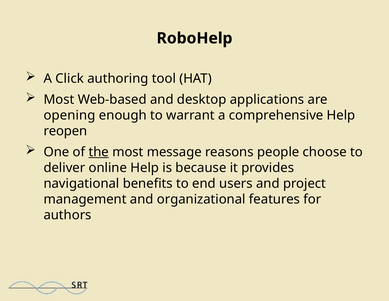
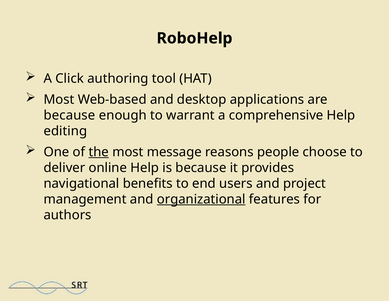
opening at (69, 115): opening -> because
reopen: reopen -> editing
organizational underline: none -> present
